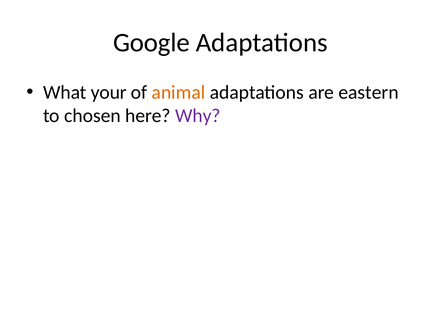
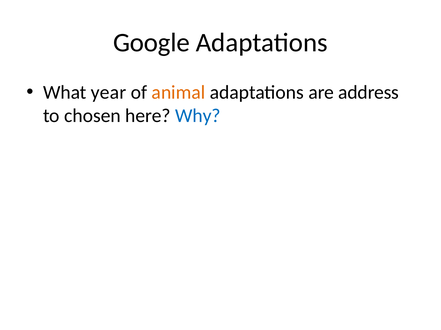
your: your -> year
eastern: eastern -> address
Why colour: purple -> blue
